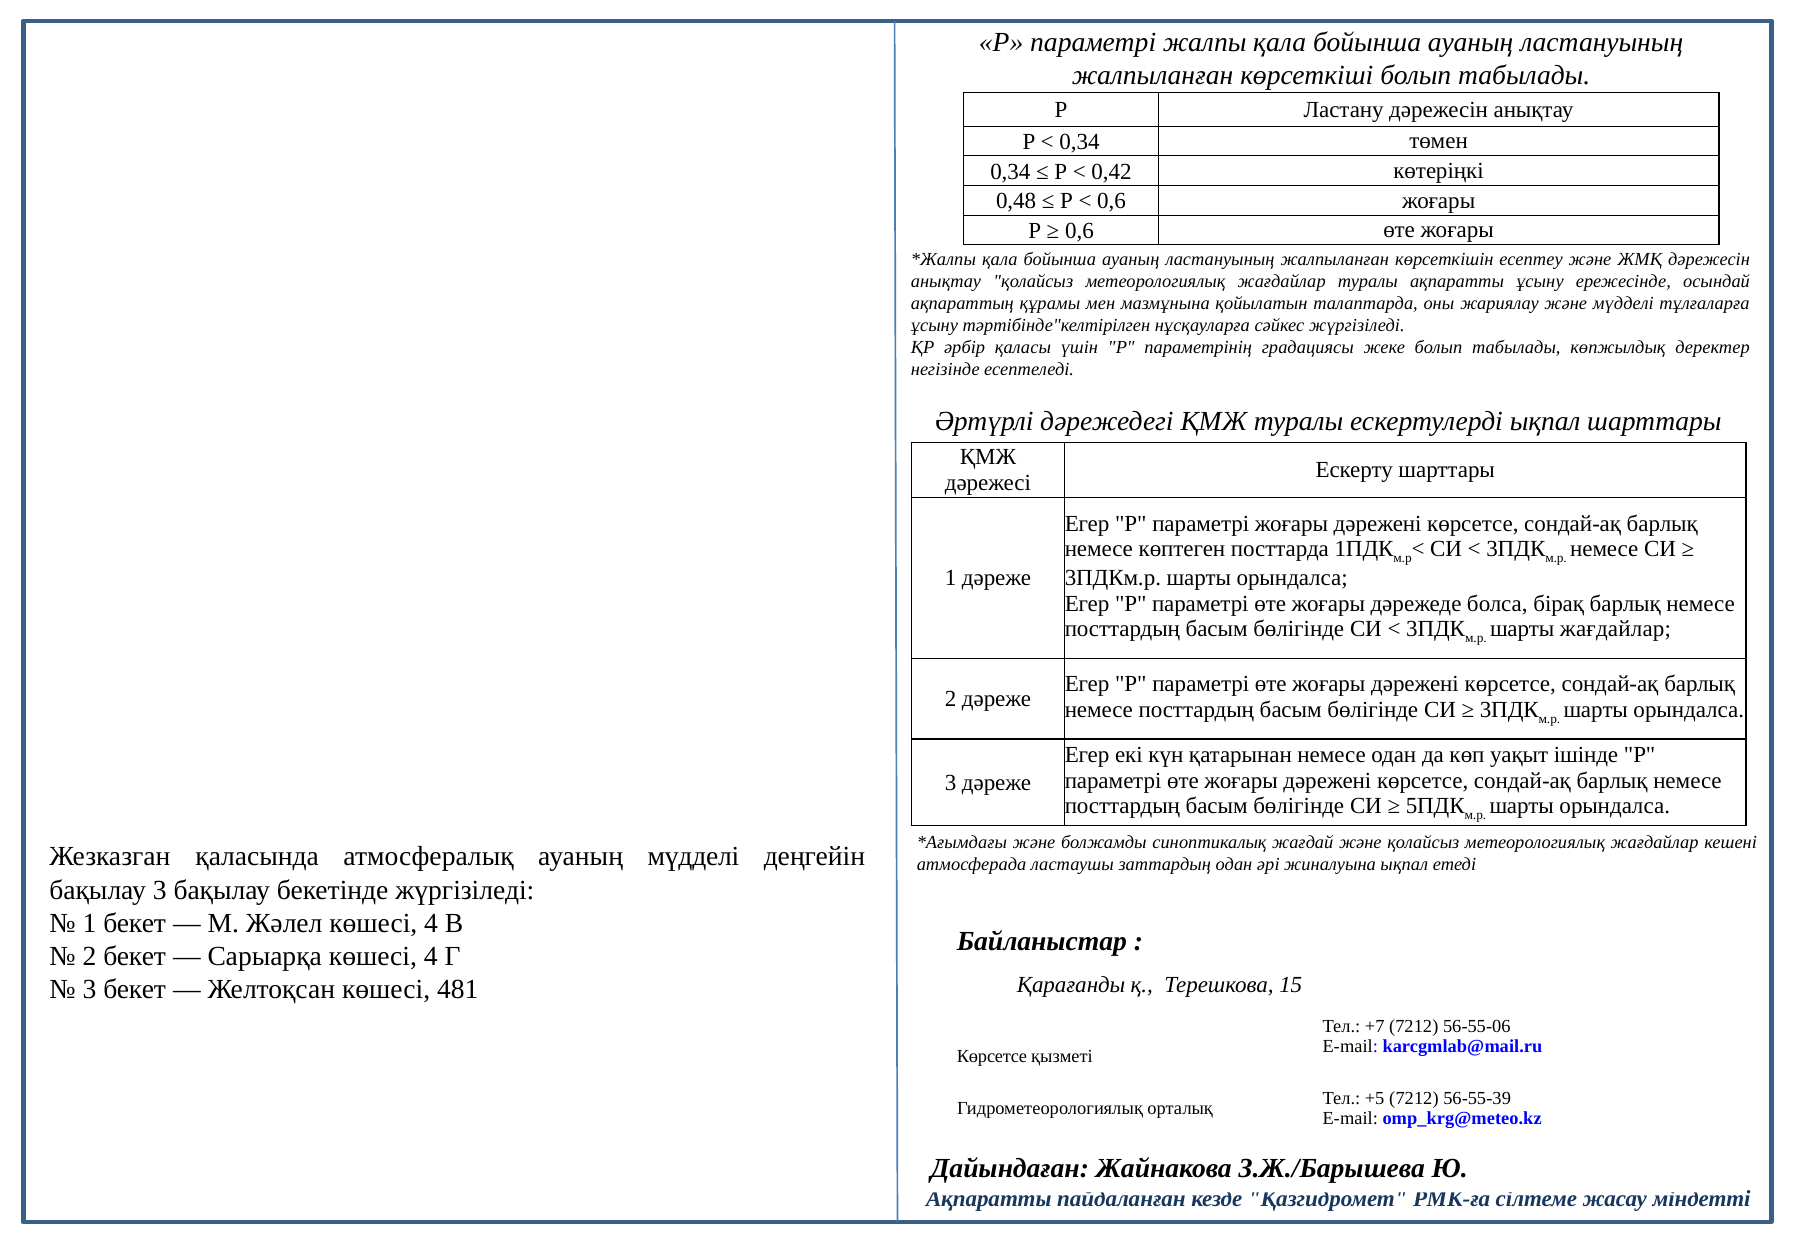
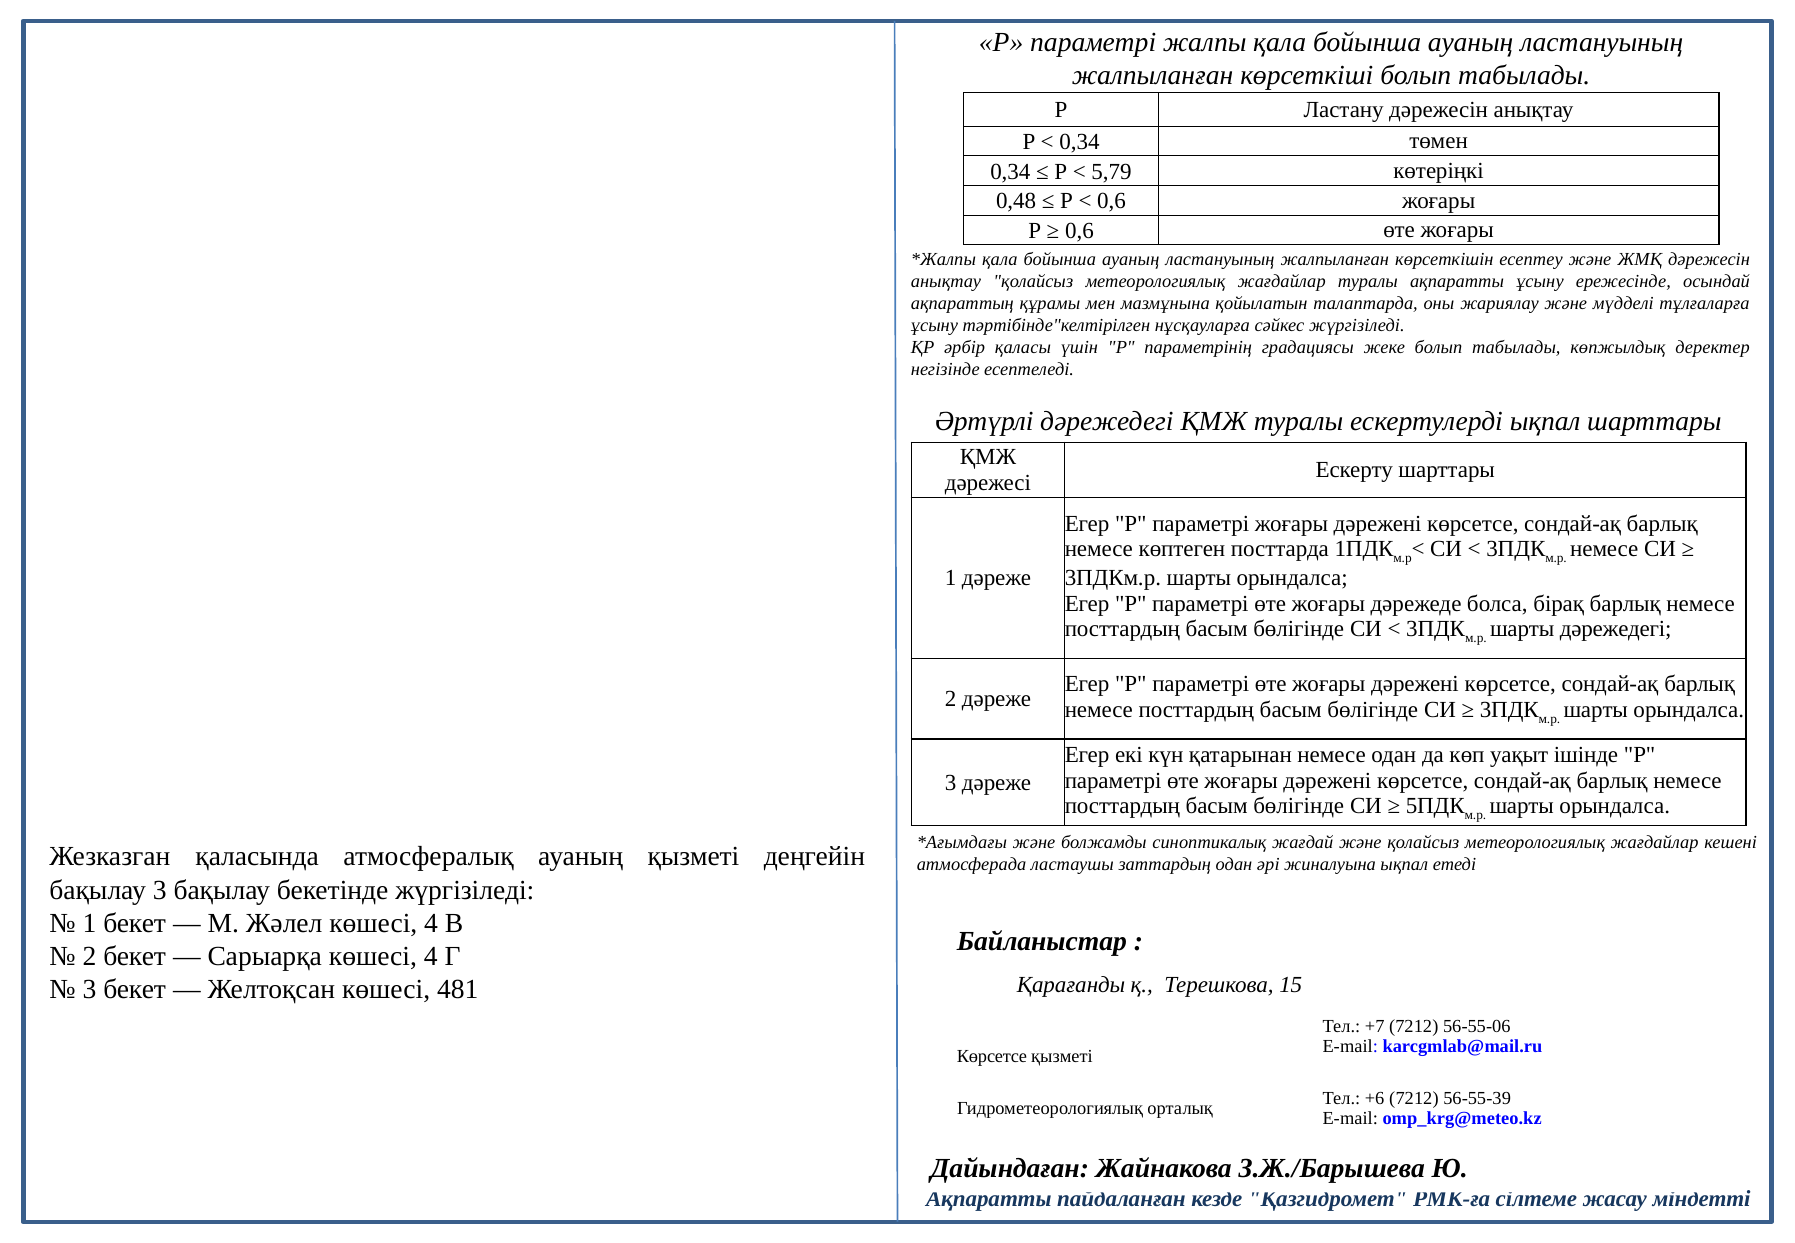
0,42: 0,42 -> 5,79
шарты жағдайлар: жағдайлар -> дәрежедегі
ауаның мүдделі: мүдделі -> қызметі
+5: +5 -> +6
